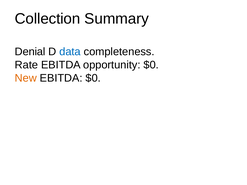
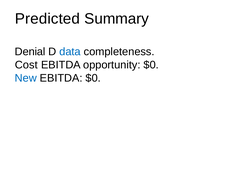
Collection: Collection -> Predicted
Rate: Rate -> Cost
New colour: orange -> blue
